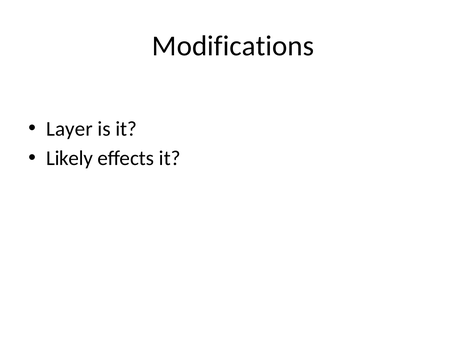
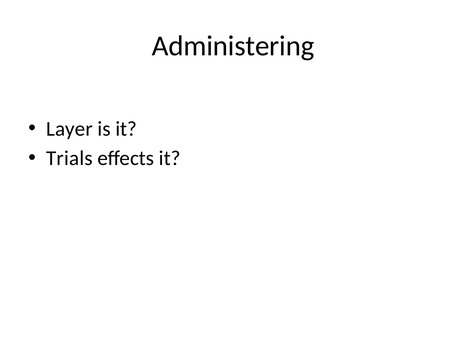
Modifications: Modifications -> Administering
Likely: Likely -> Trials
